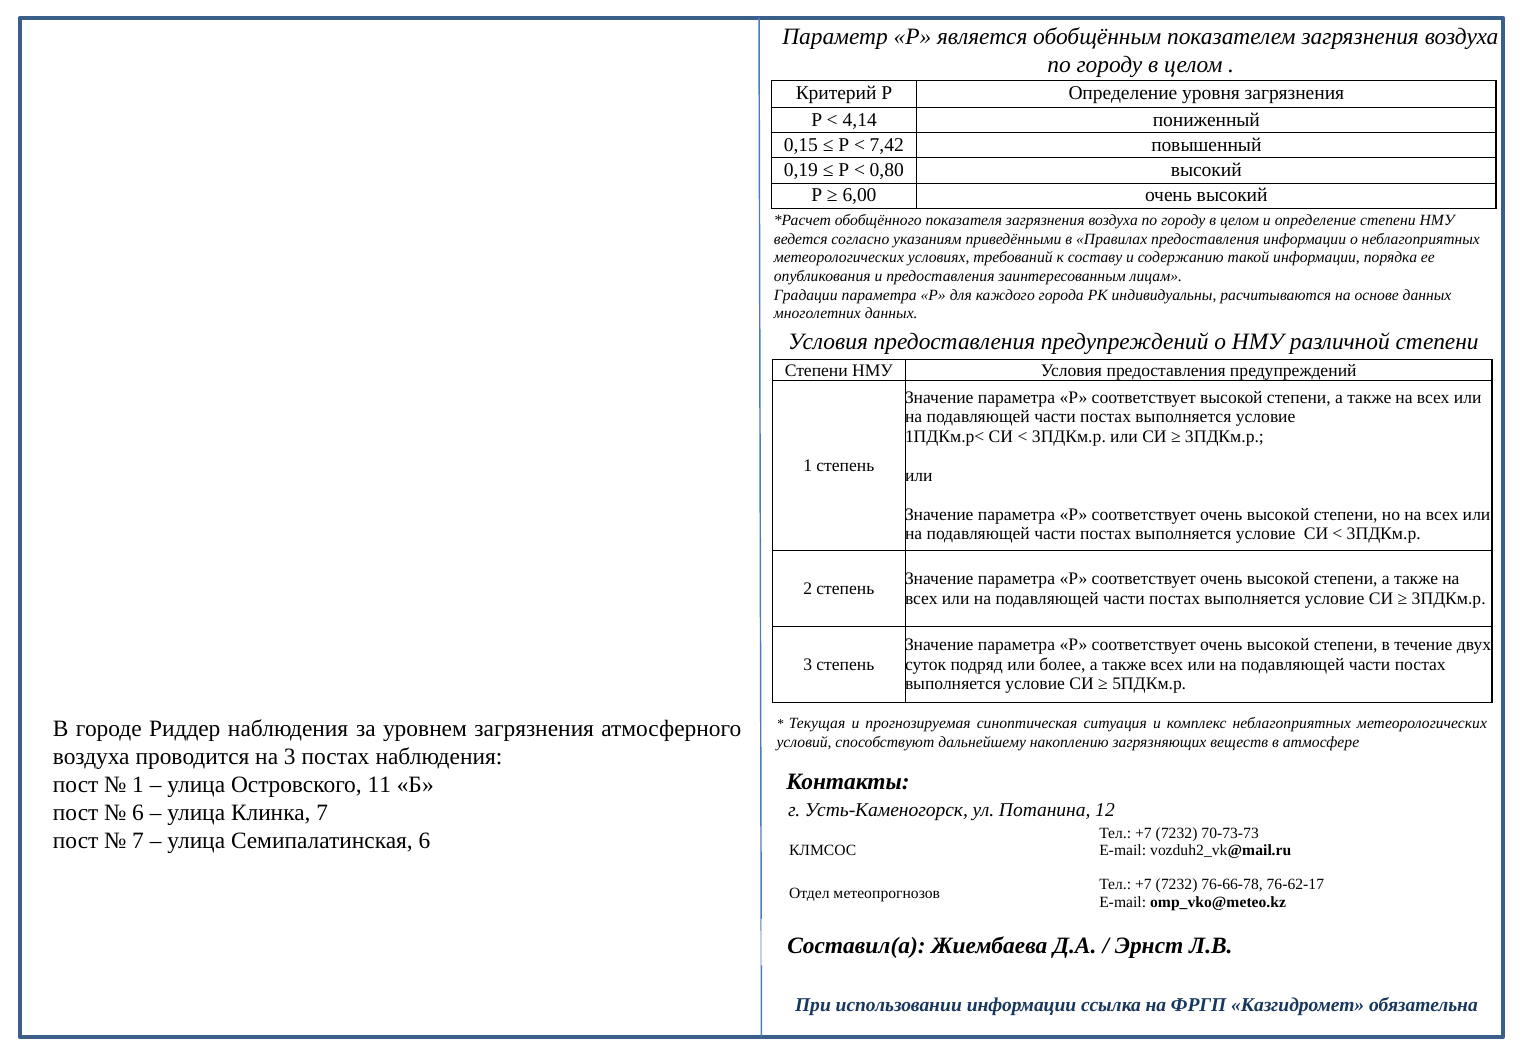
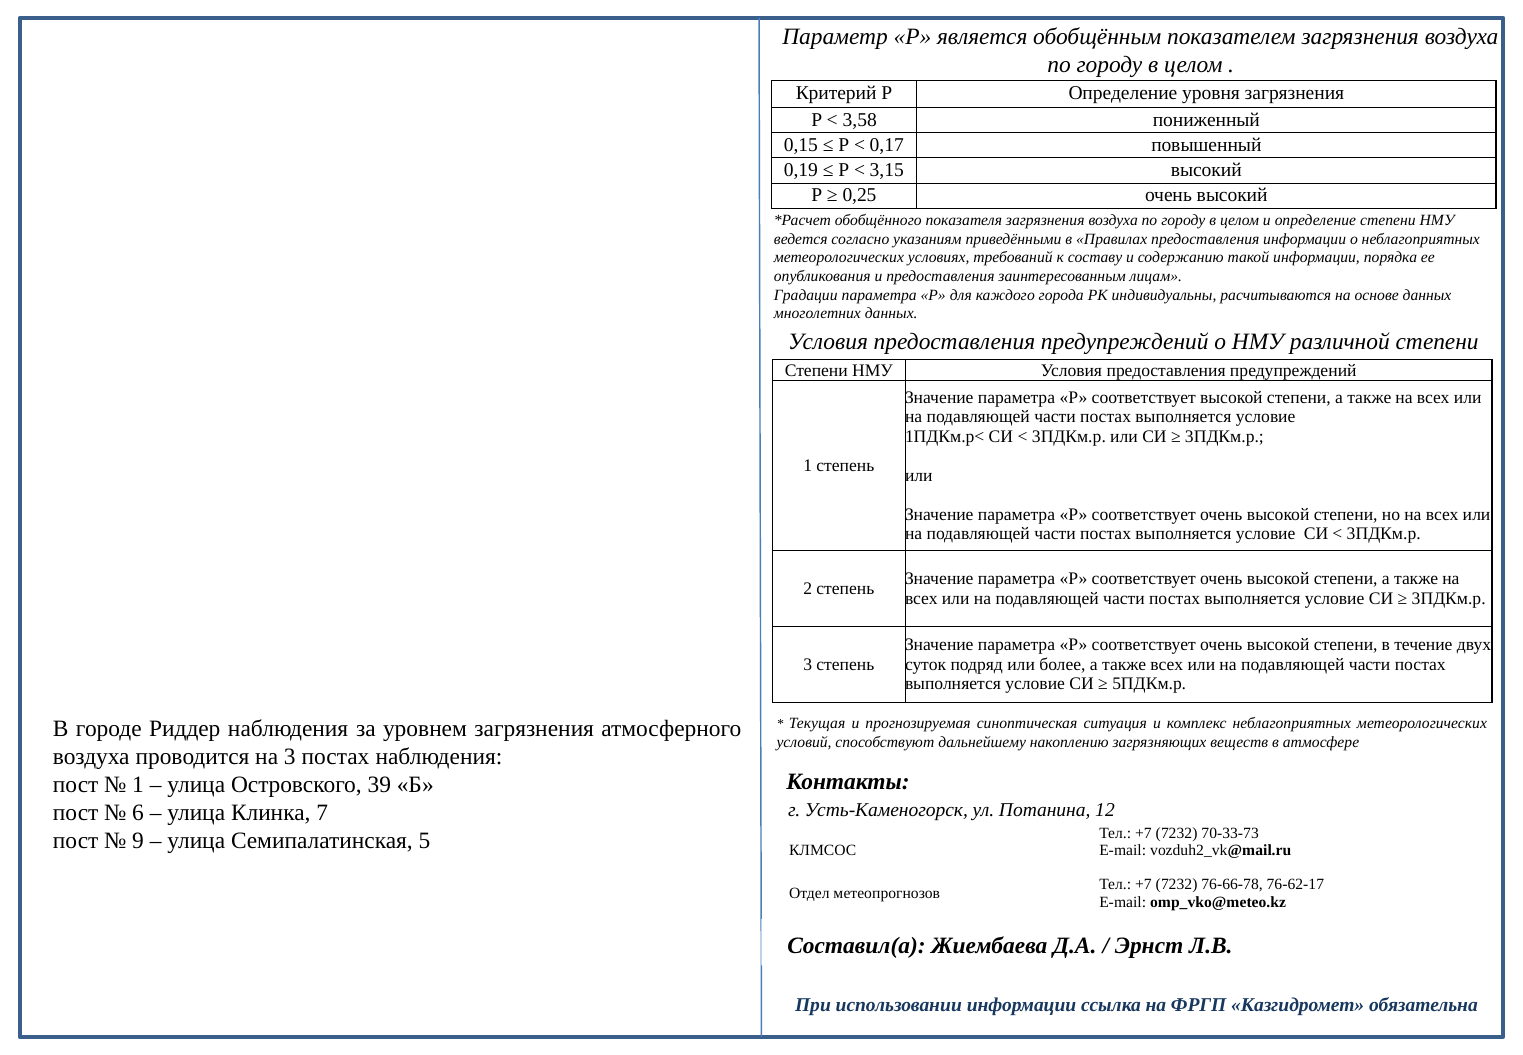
4,14: 4,14 -> 3,58
7,42: 7,42 -> 0,17
0,80: 0,80 -> 3,15
6,00: 6,00 -> 0,25
11: 11 -> 39
70-73-73: 70-73-73 -> 70-33-73
7 at (138, 840): 7 -> 9
Семипалатинская 6: 6 -> 5
